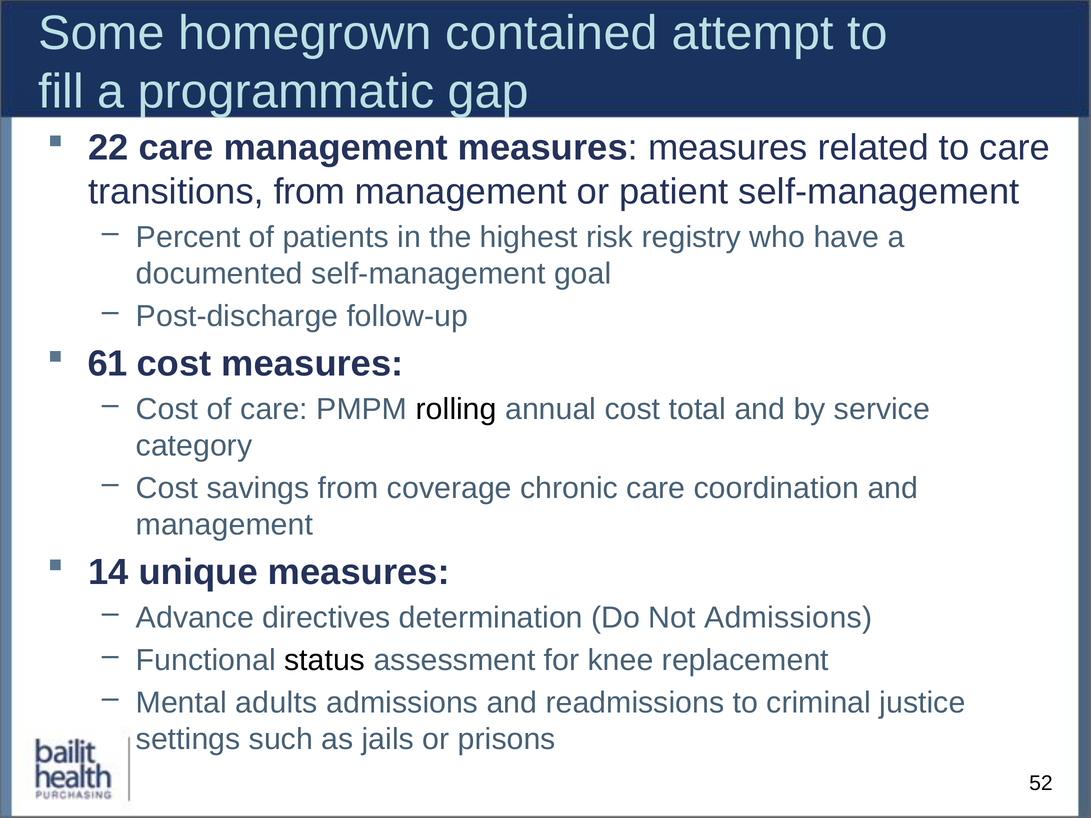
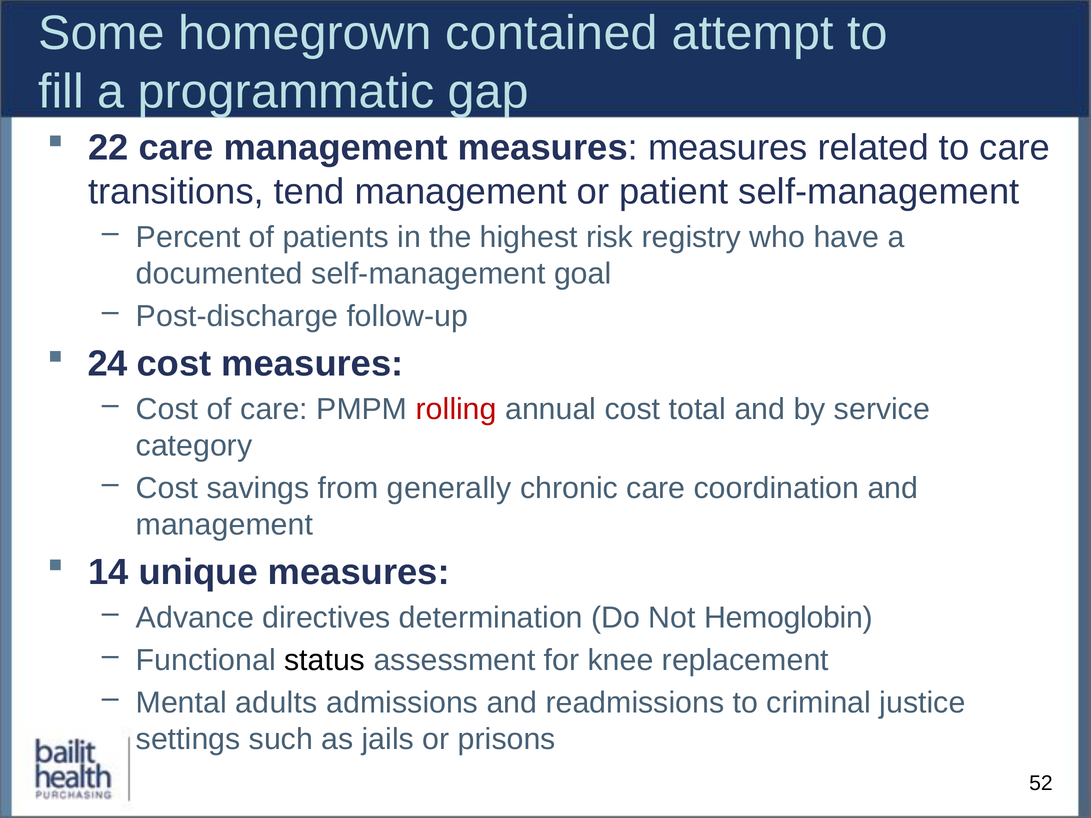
transitions from: from -> tend
61: 61 -> 24
rolling colour: black -> red
coverage: coverage -> generally
Not Admissions: Admissions -> Hemoglobin
